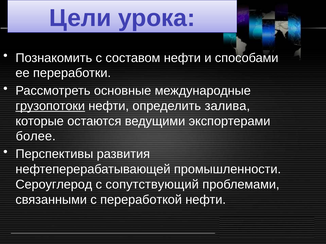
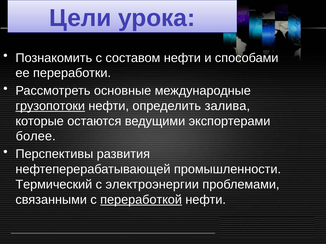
Сероуглерод: Сероуглерод -> Термический
сопутствующий: сопутствующий -> электроэнергии
переработкой underline: none -> present
